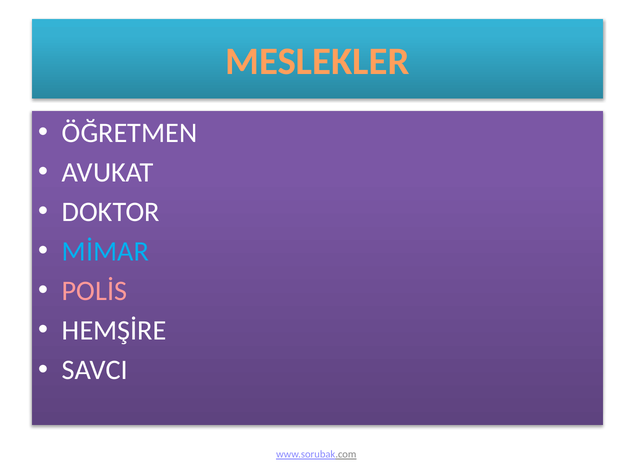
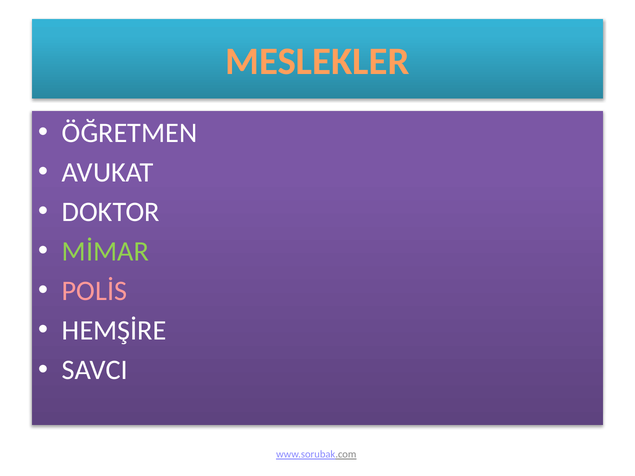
MİMAR colour: light blue -> light green
